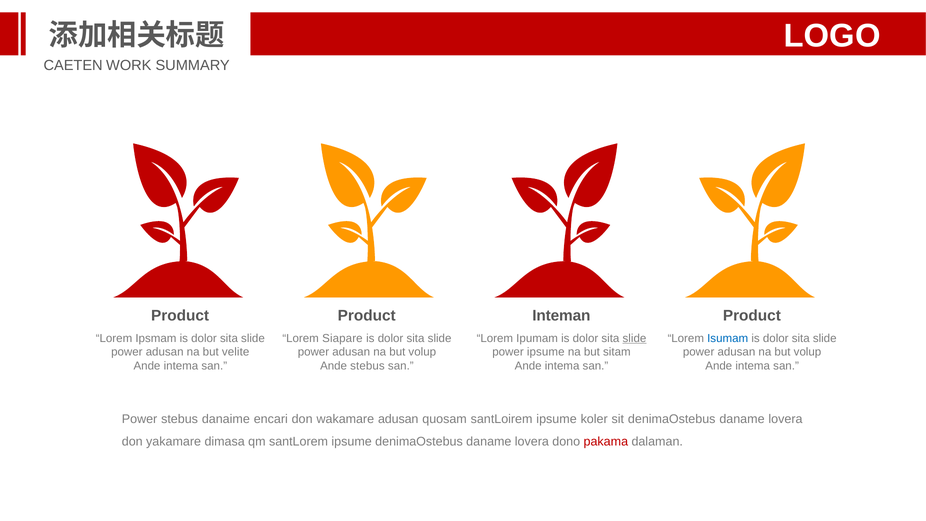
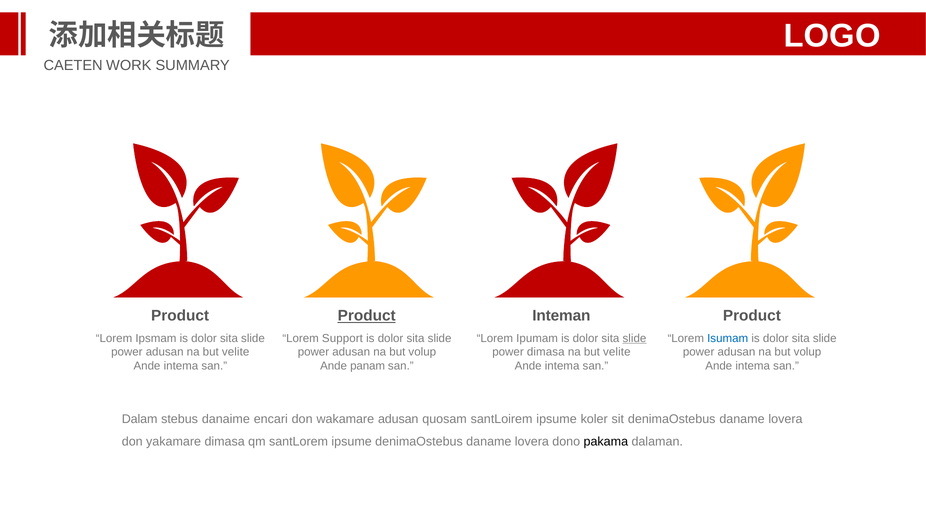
Product at (367, 316) underline: none -> present
Siapare: Siapare -> Support
power ipsume: ipsume -> dimasa
sitam at (617, 352): sitam -> velite
Ande stebus: stebus -> panam
Power at (140, 419): Power -> Dalam
pakama colour: red -> black
